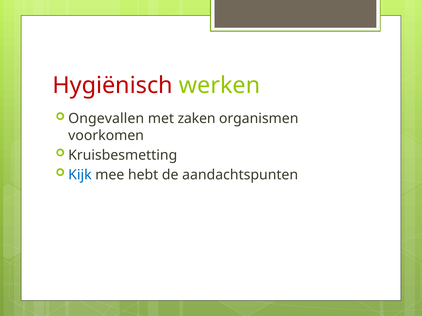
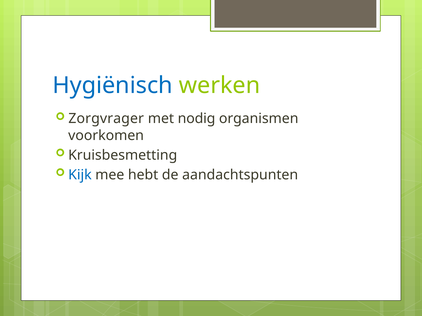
Hygiënisch colour: red -> blue
Ongevallen: Ongevallen -> Zorgvrager
zaken: zaken -> nodig
